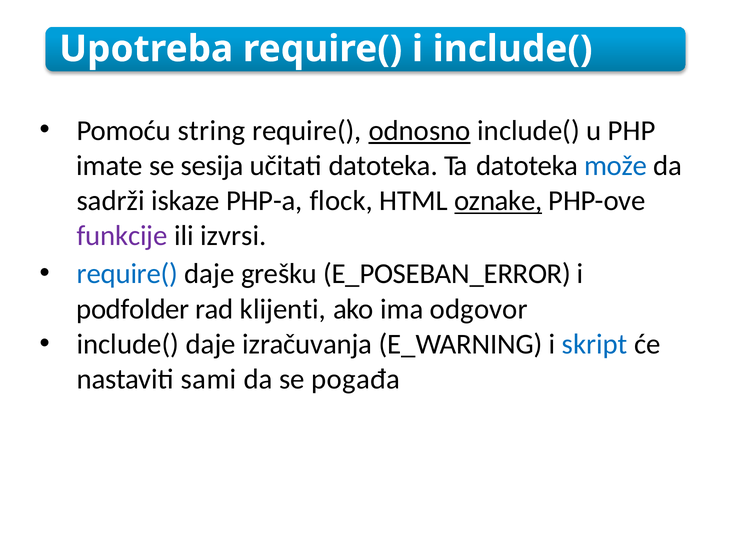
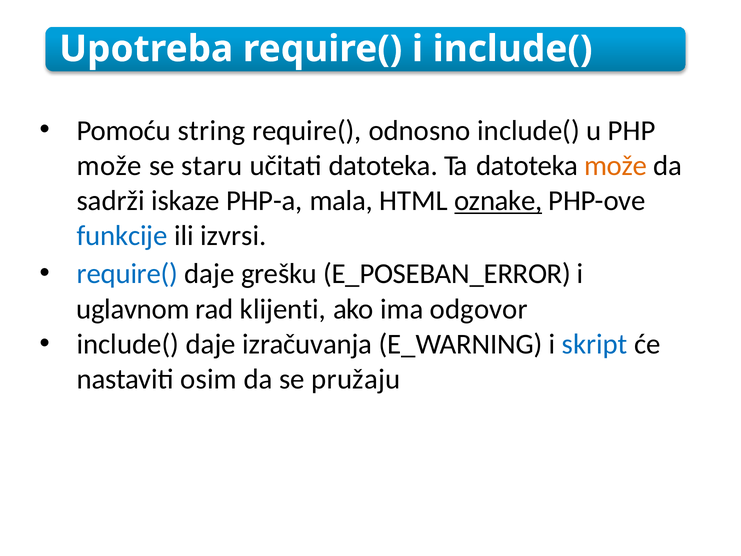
odnosno underline: present -> none
imate at (110, 166): imate -> može
sesija: sesija -> staru
može at (616, 166) colour: blue -> orange
flock: flock -> mala
funkcije colour: purple -> blue
podfolder: podfolder -> uglavnom
sami: sami -> osim
pogađa: pogađa -> pružaju
